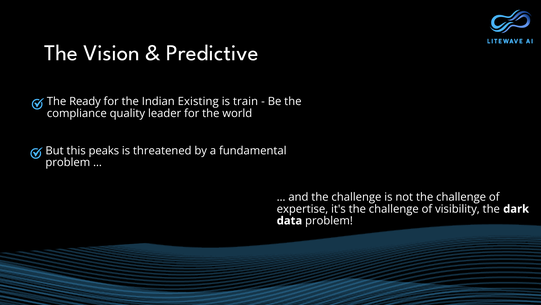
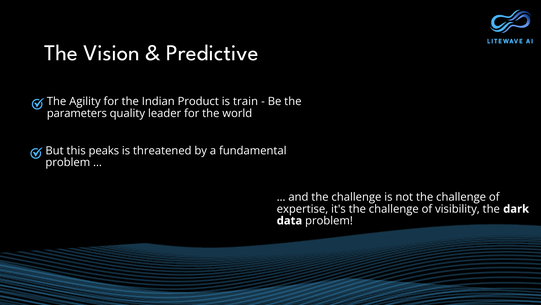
Ready: Ready -> Agility
Existing: Existing -> Product
compliance: compliance -> parameters
